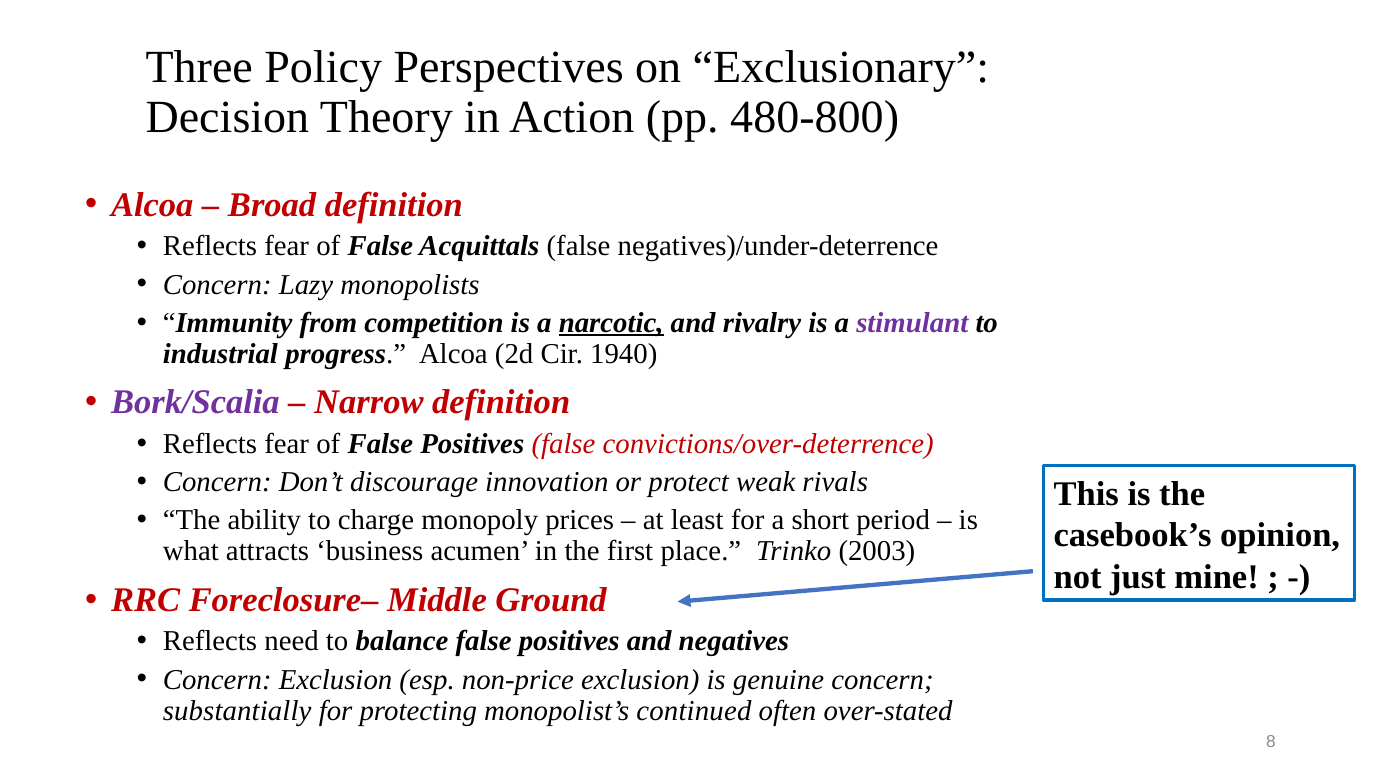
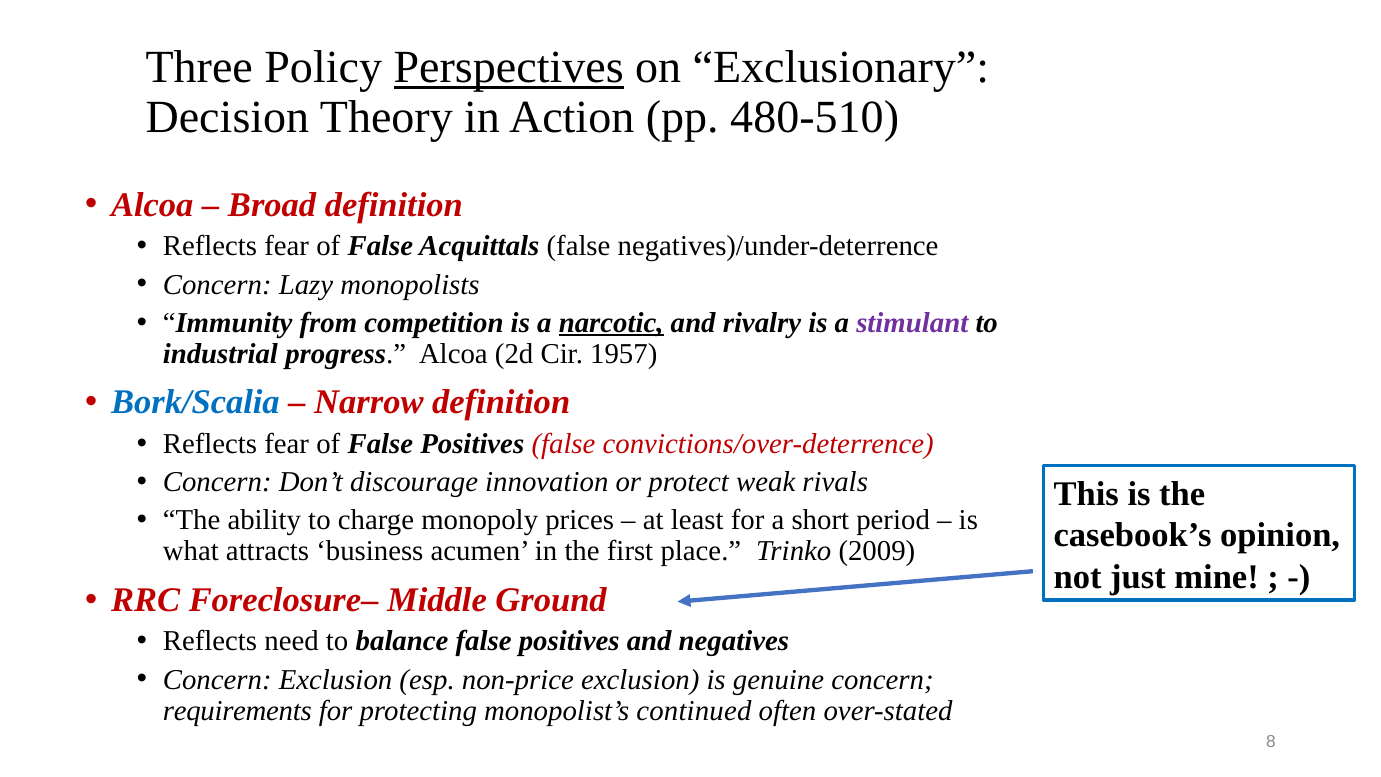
Perspectives underline: none -> present
480-800: 480-800 -> 480-510
1940: 1940 -> 1957
Bork/Scalia colour: purple -> blue
2003: 2003 -> 2009
substantially: substantially -> requirements
